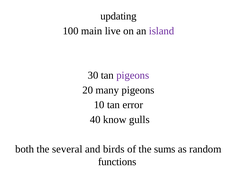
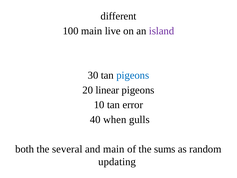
updating: updating -> different
pigeons at (133, 75) colour: purple -> blue
many: many -> linear
know: know -> when
and birds: birds -> main
functions: functions -> updating
